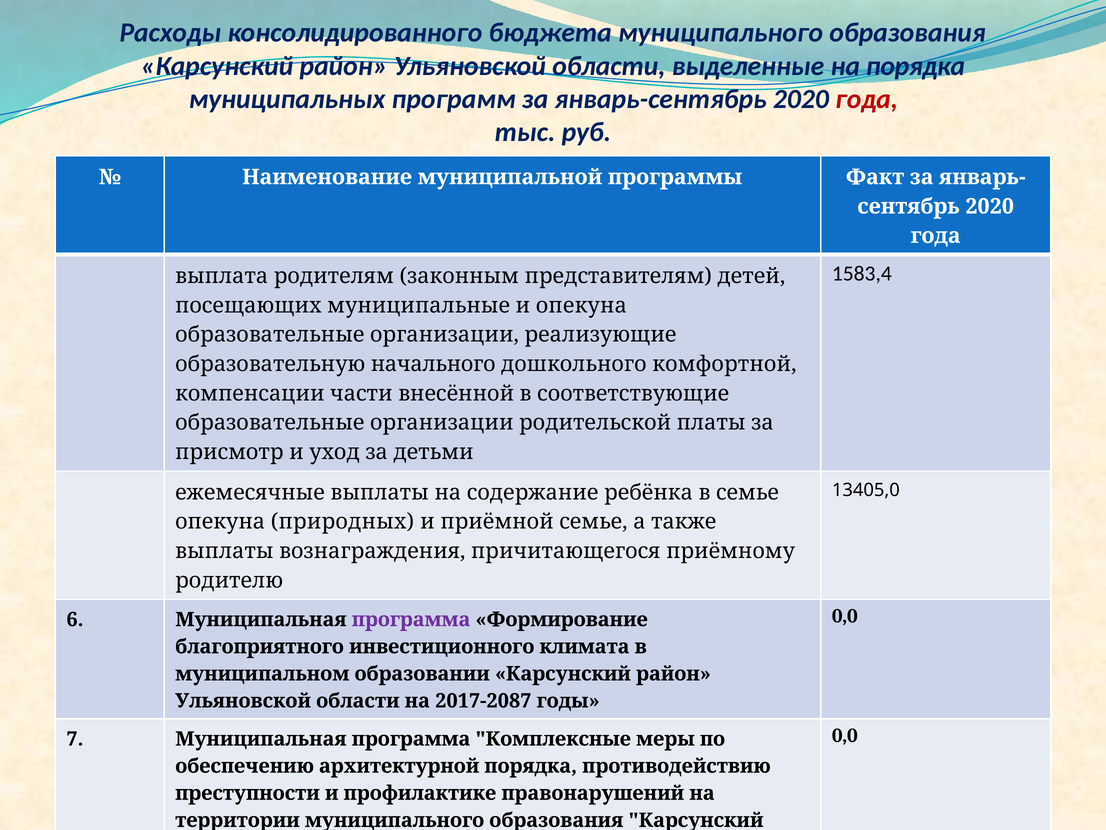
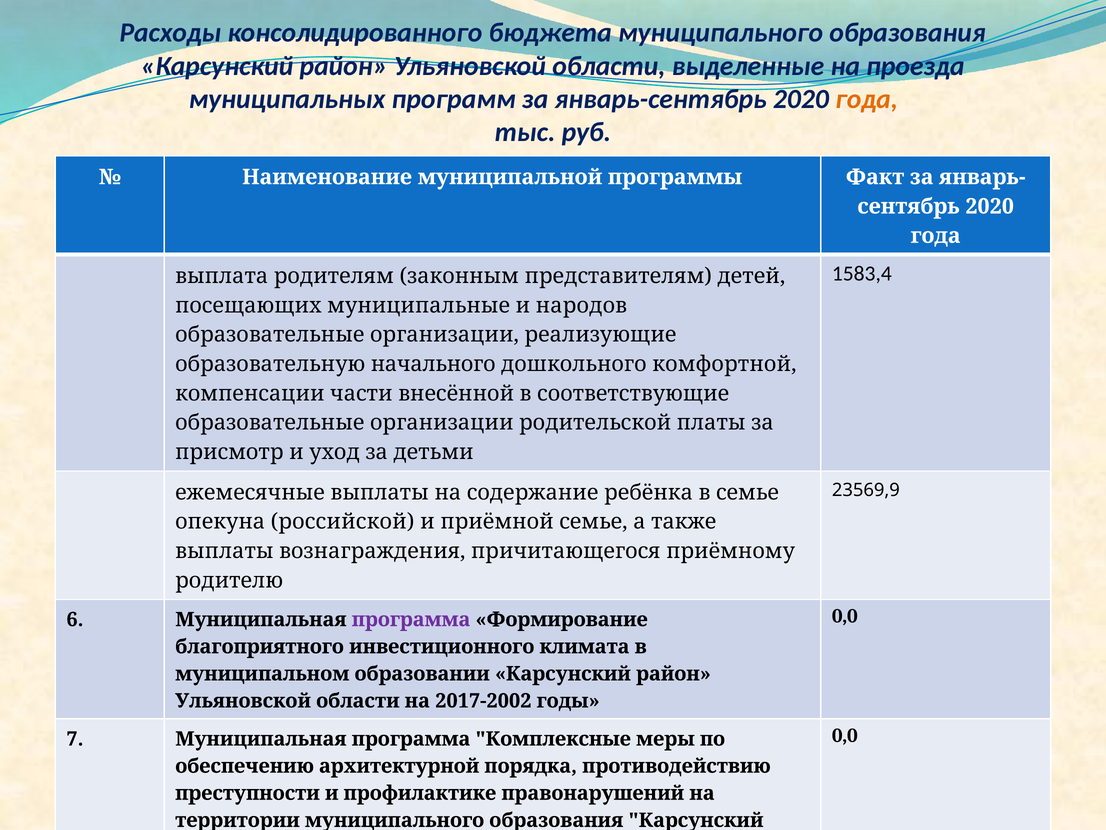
на порядка: порядка -> проезда
года at (867, 99) colour: red -> orange
и опекуна: опекуна -> народов
13405,0: 13405,0 -> 23569,9
природных: природных -> российской
2017-2087: 2017-2087 -> 2017-2002
